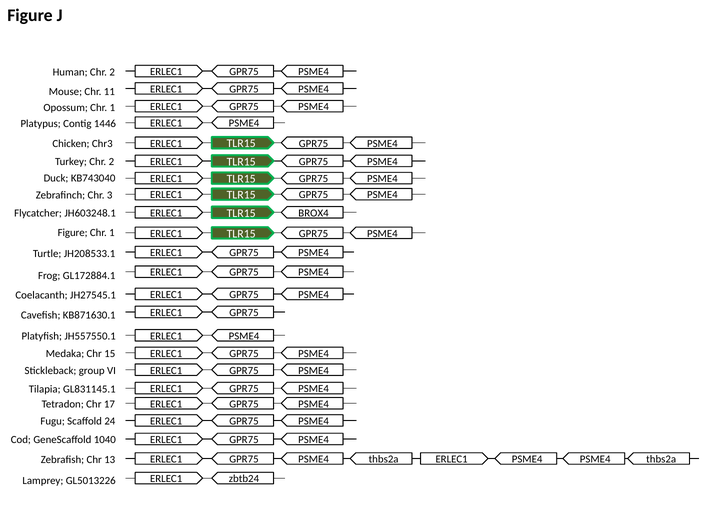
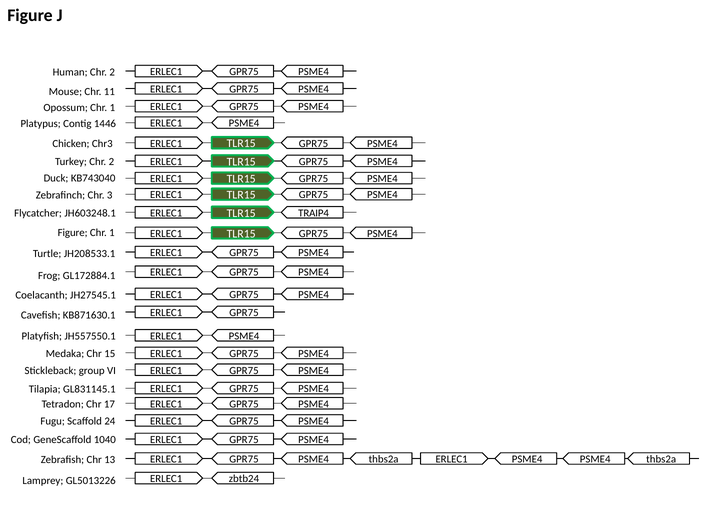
BROX4: BROX4 -> TRAIP4
